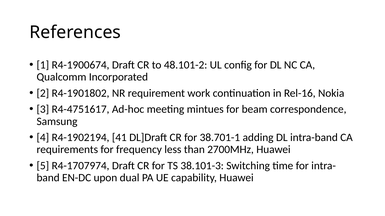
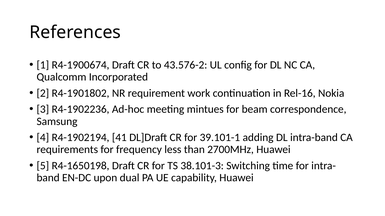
48.101-2: 48.101-2 -> 43.576-2
R4-4751617: R4-4751617 -> R4-1902236
38.701-1: 38.701-1 -> 39.101-1
R4-1707974: R4-1707974 -> R4-1650198
